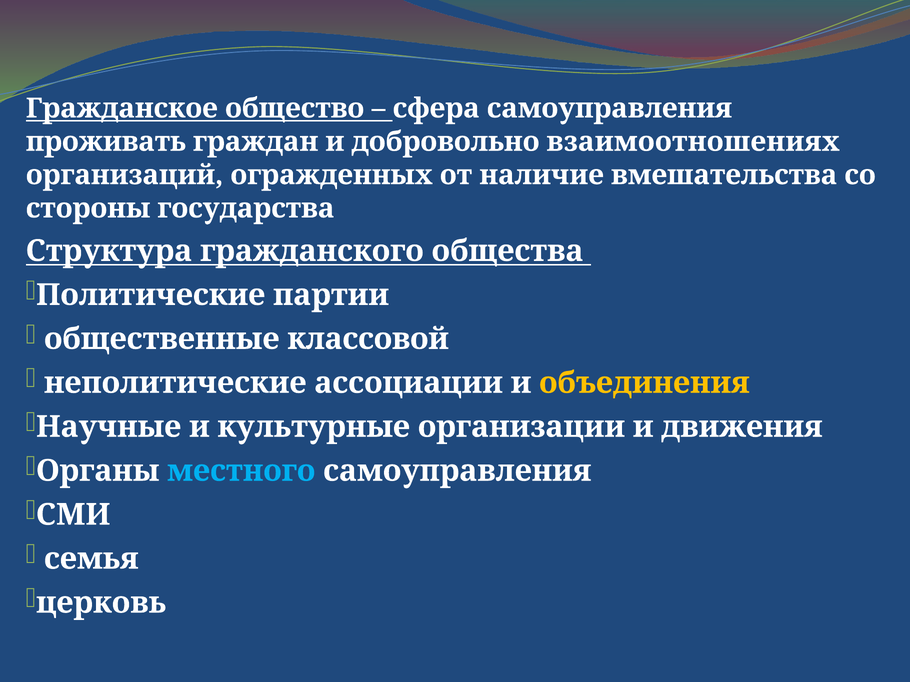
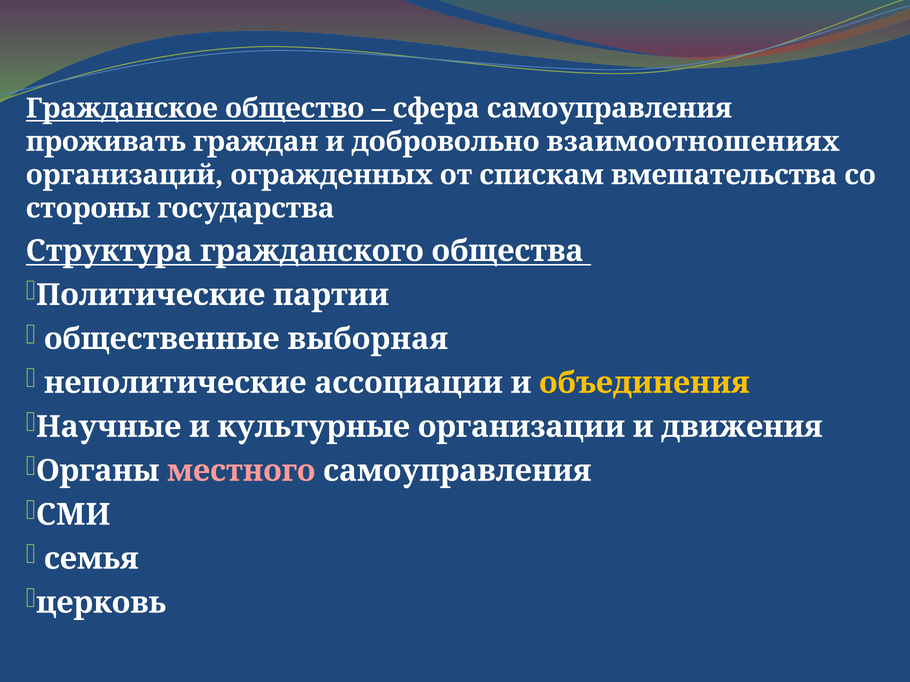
наличие: наличие -> спискам
классовой: классовой -> выборная
местного colour: light blue -> pink
